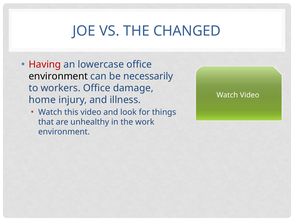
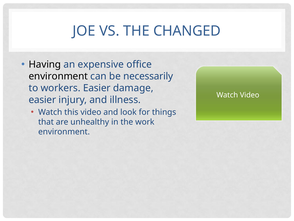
Having colour: red -> black
lowercase: lowercase -> expensive
workers Office: Office -> Easier
home at (42, 100): home -> easier
